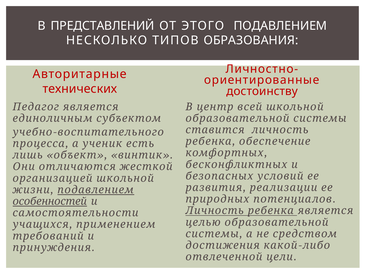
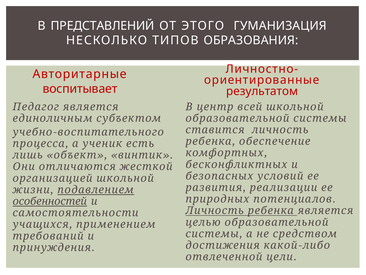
ЭТОГО ПОДАВЛЕНИЕМ: ПОДАВЛЕНИЕМ -> ГУМАНИЗАЦИЯ
технических: технических -> воспитывает
достоинству: достоинству -> результатом
